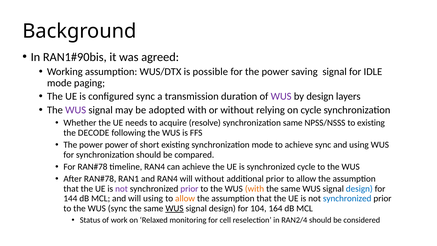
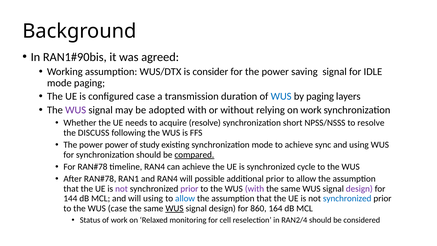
possible: possible -> consider
configured sync: sync -> case
WUS at (281, 96) colour: purple -> blue
by design: design -> paging
on cycle: cycle -> work
synchronization same: same -> short
to existing: existing -> resolve
DECODE: DECODE -> DISCUSS
short: short -> study
compared underline: none -> present
will without: without -> possible
with at (255, 189) colour: orange -> purple
design at (359, 189) colour: blue -> purple
allow at (185, 198) colour: orange -> blue
WUS sync: sync -> case
104: 104 -> 860
